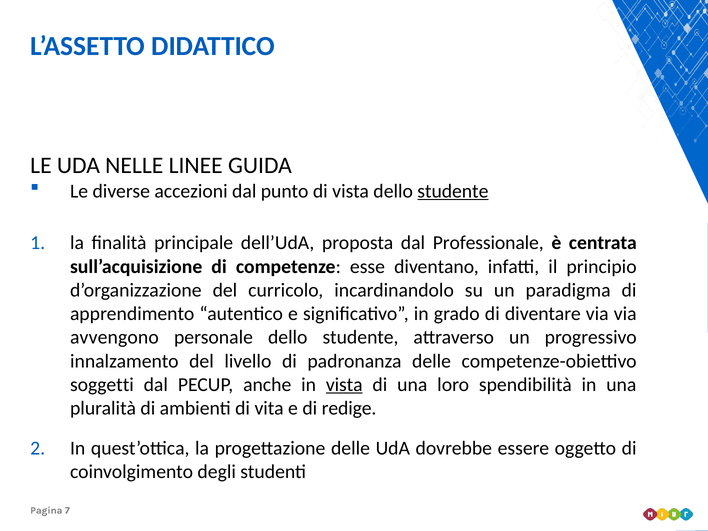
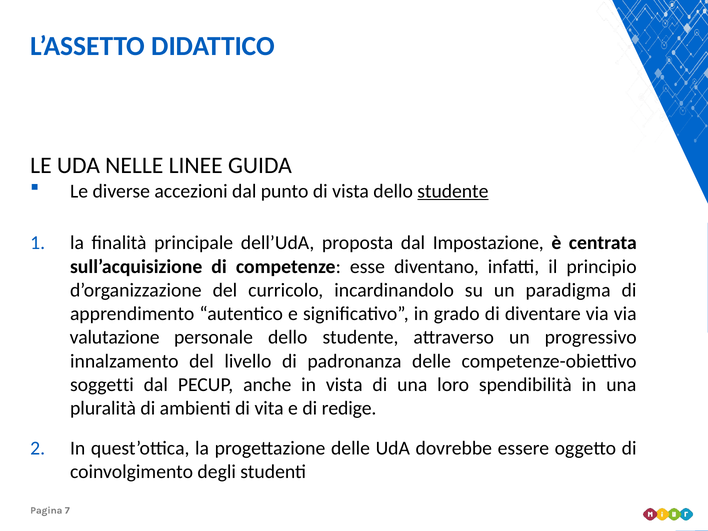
Professionale: Professionale -> Impostazione
avvengono: avvengono -> valutazione
vista at (344, 385) underline: present -> none
